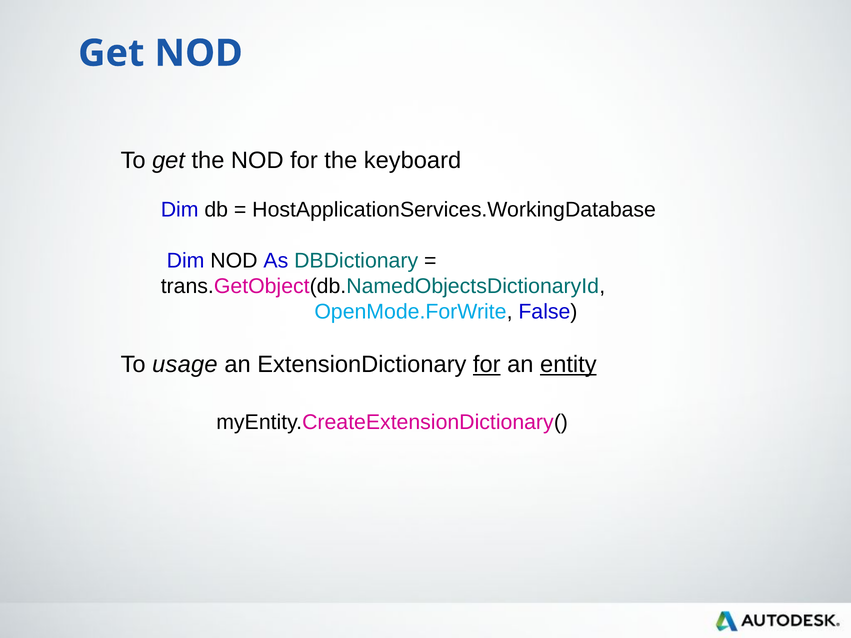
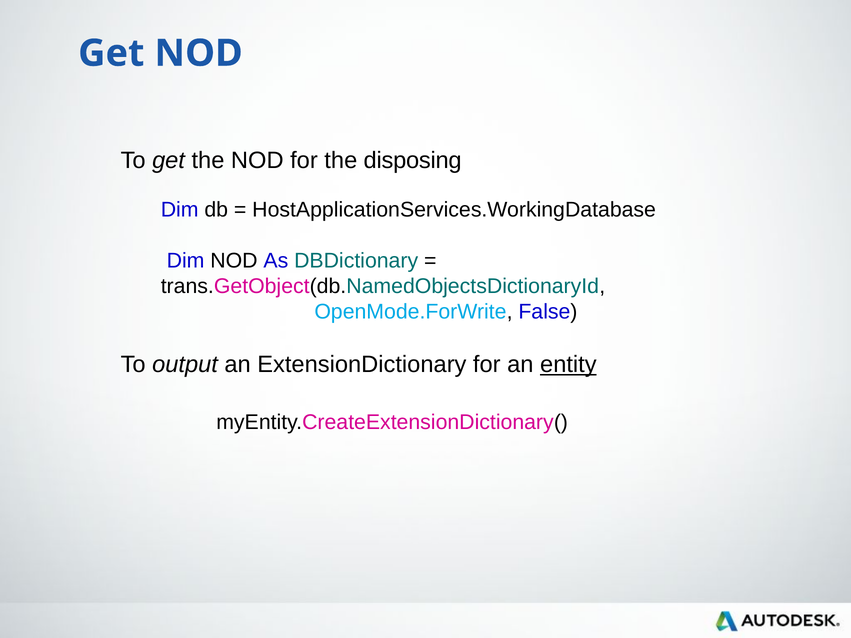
keyboard: keyboard -> disposing
usage: usage -> output
for at (487, 365) underline: present -> none
